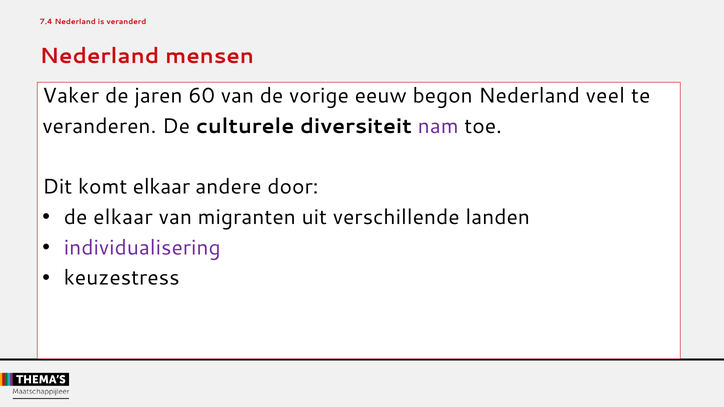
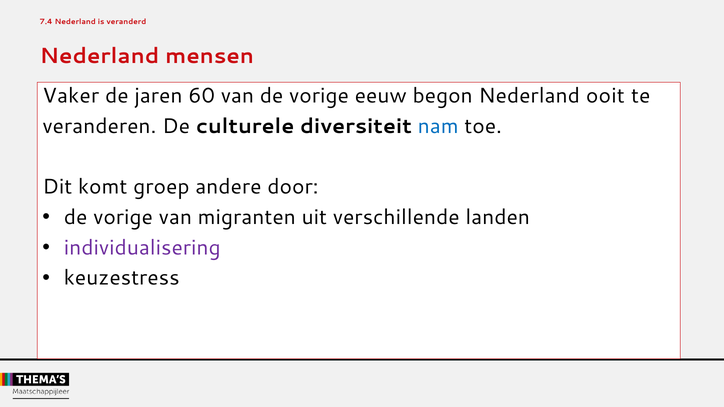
veel: veel -> ooit
nam colour: purple -> blue
komt elkaar: elkaar -> groep
elkaar at (123, 217): elkaar -> vorige
